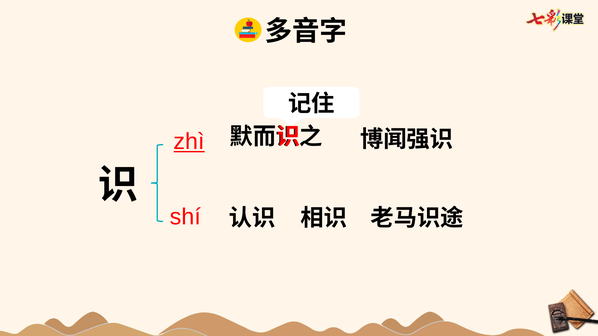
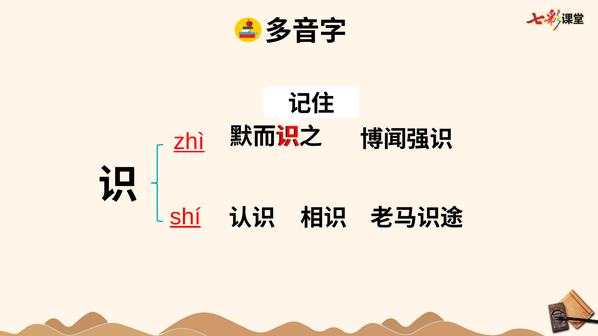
shí underline: none -> present
